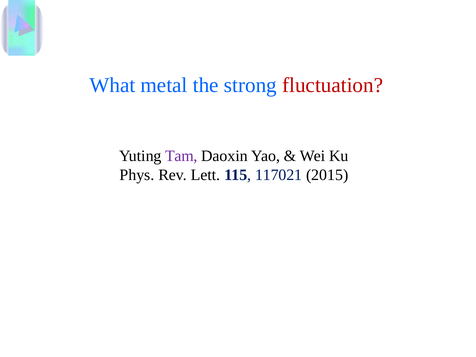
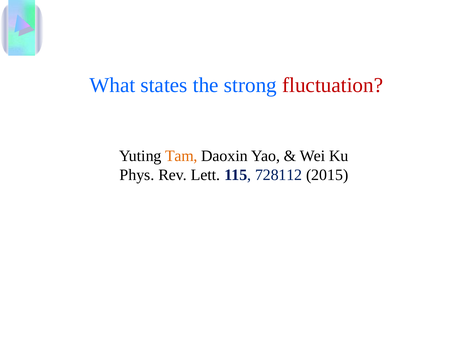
metal: metal -> states
Tam colour: purple -> orange
117021: 117021 -> 728112
